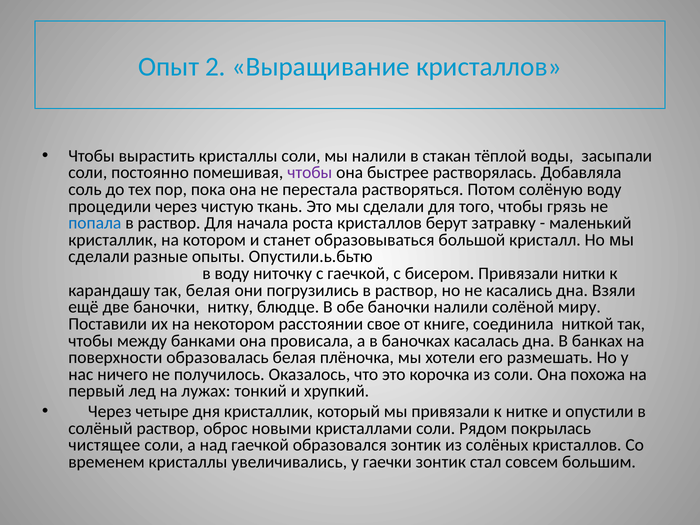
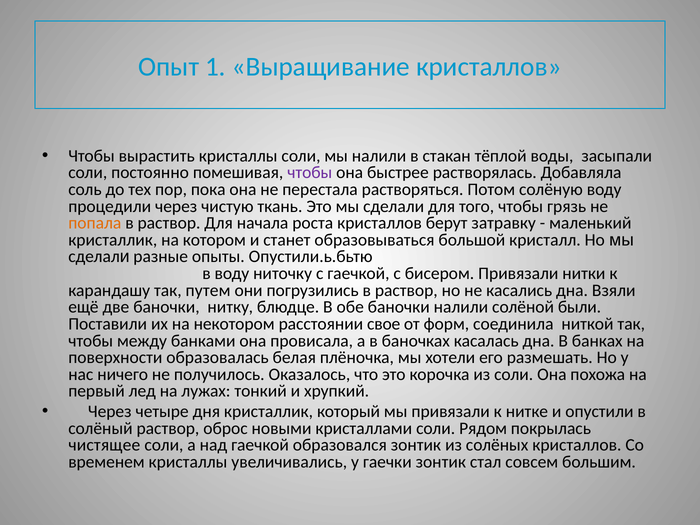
2: 2 -> 1
попала colour: blue -> orange
так белая: белая -> путем
миру: миру -> были
книге: книге -> форм
